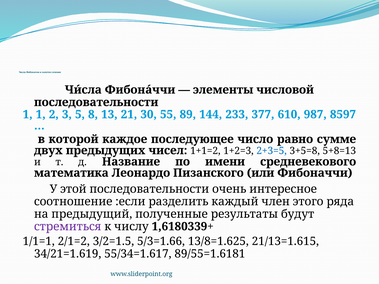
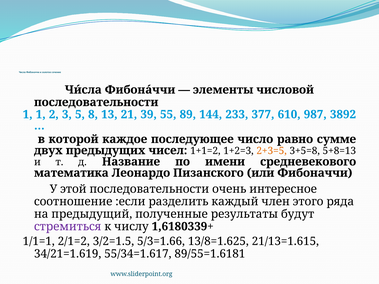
30: 30 -> 39
8597: 8597 -> 3892
2+3=5 colour: blue -> orange
